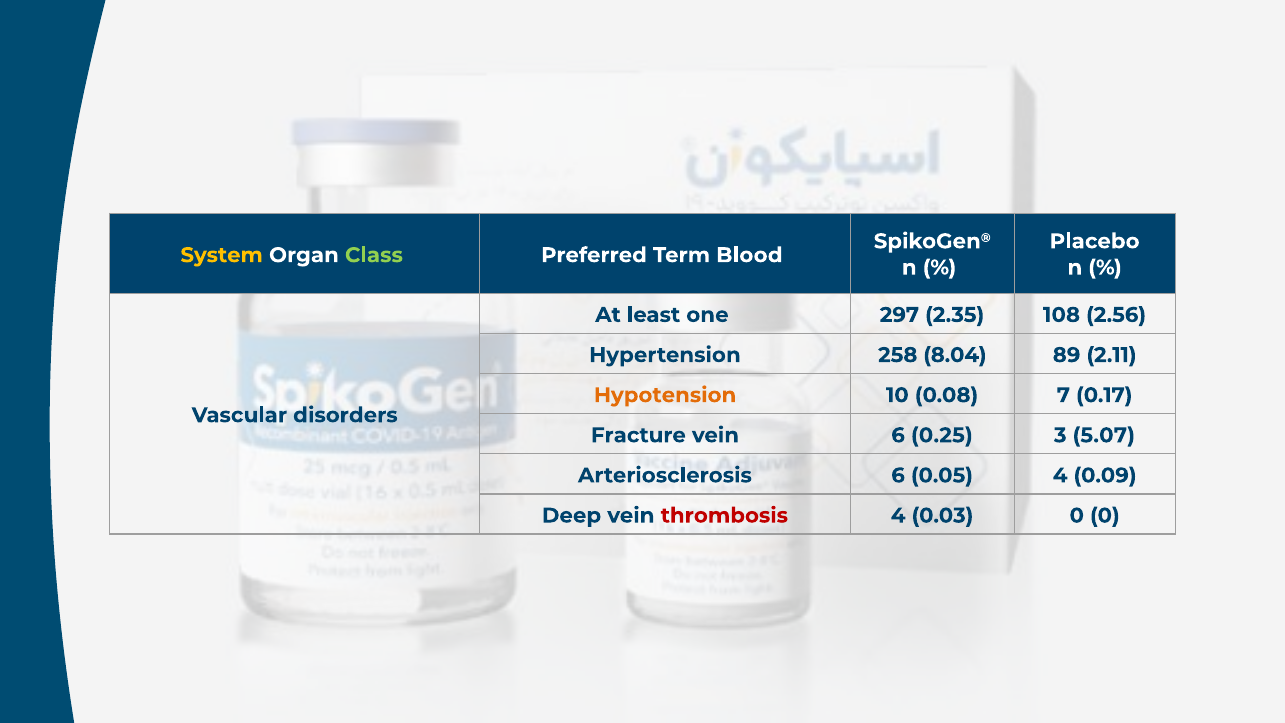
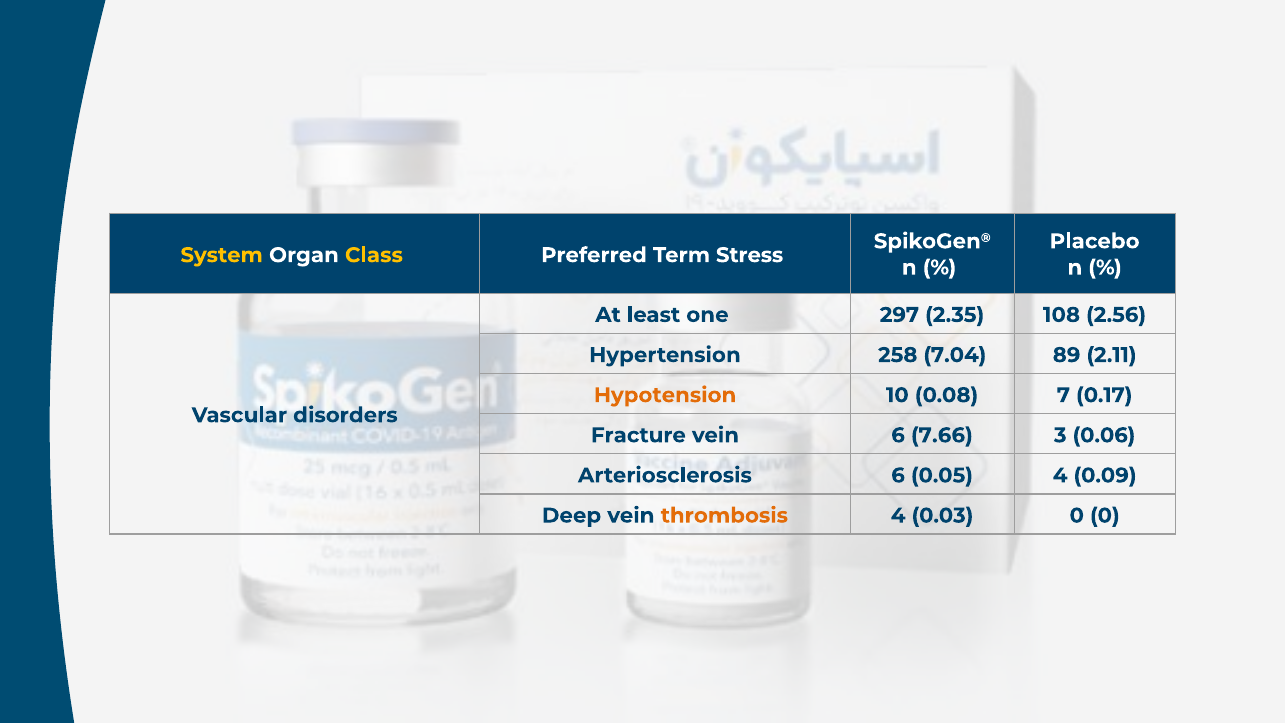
Class colour: light green -> yellow
Blood: Blood -> Stress
8.04: 8.04 -> 7.04
0.25: 0.25 -> 7.66
5.07: 5.07 -> 0.06
thrombosis colour: red -> orange
